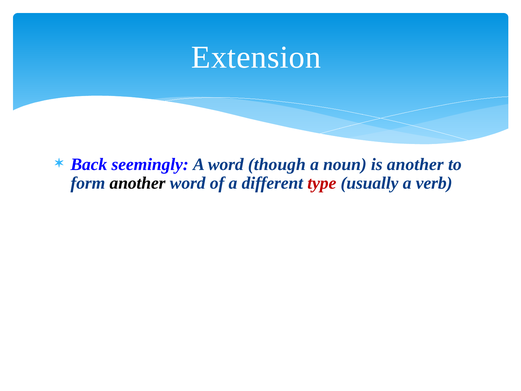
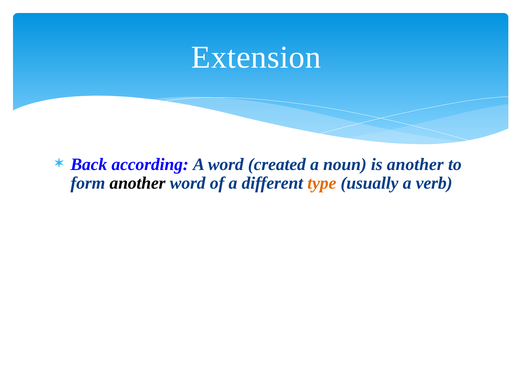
seemingly: seemingly -> according
though: though -> created
type colour: red -> orange
